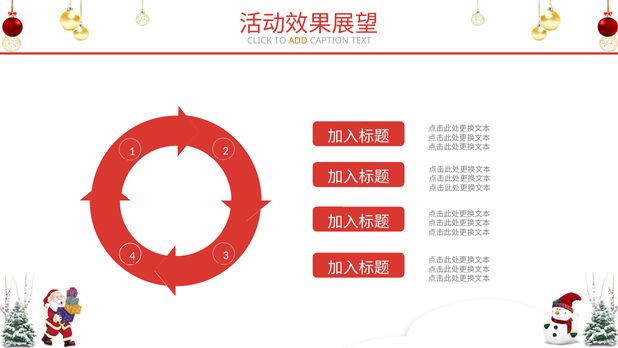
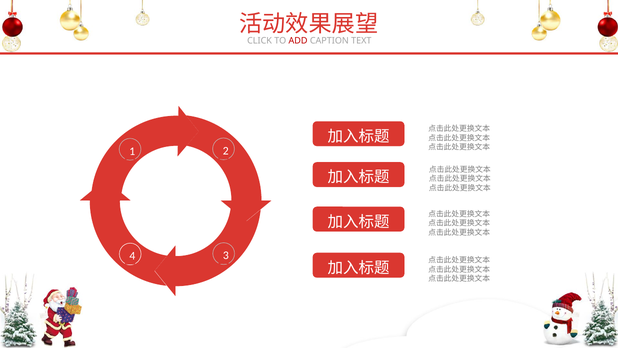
ADD colour: orange -> red
